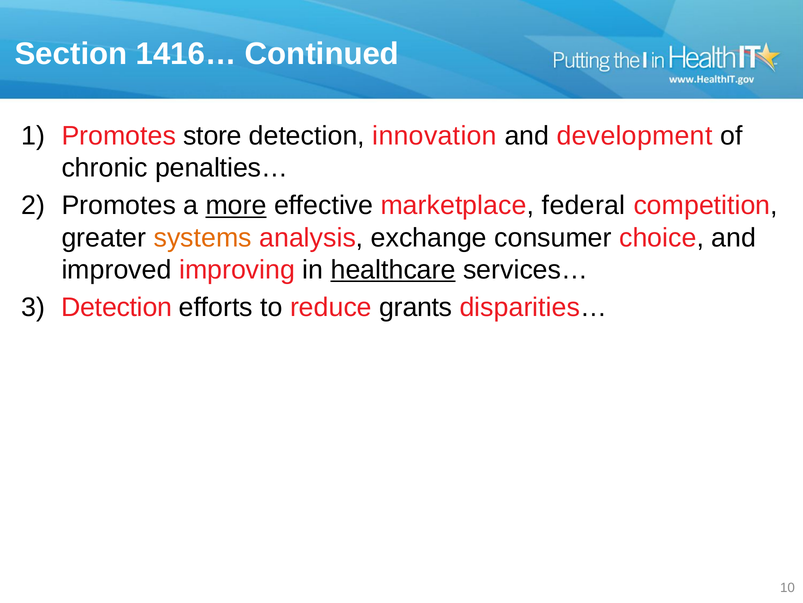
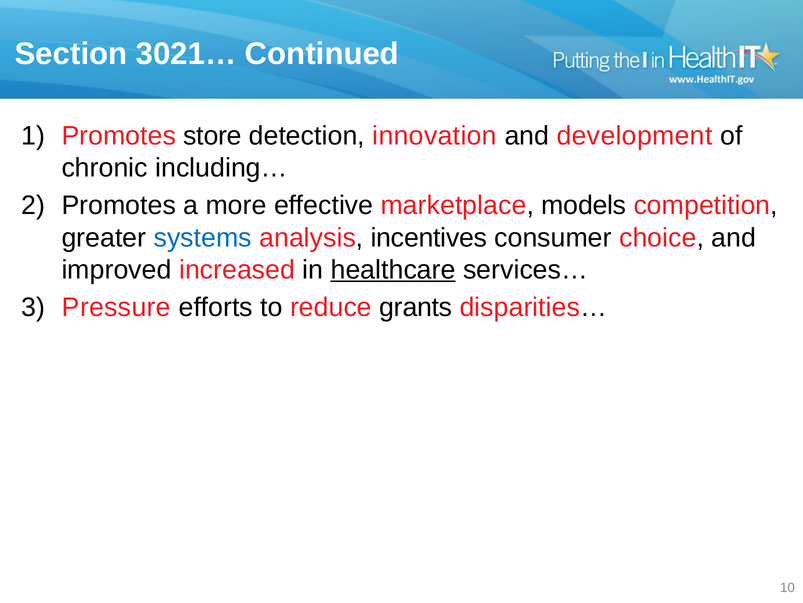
1416…: 1416… -> 3021…
penalties…: penalties… -> including…
more underline: present -> none
federal: federal -> models
systems colour: orange -> blue
exchange: exchange -> incentives
improving: improving -> increased
Detection at (117, 307): Detection -> Pressure
